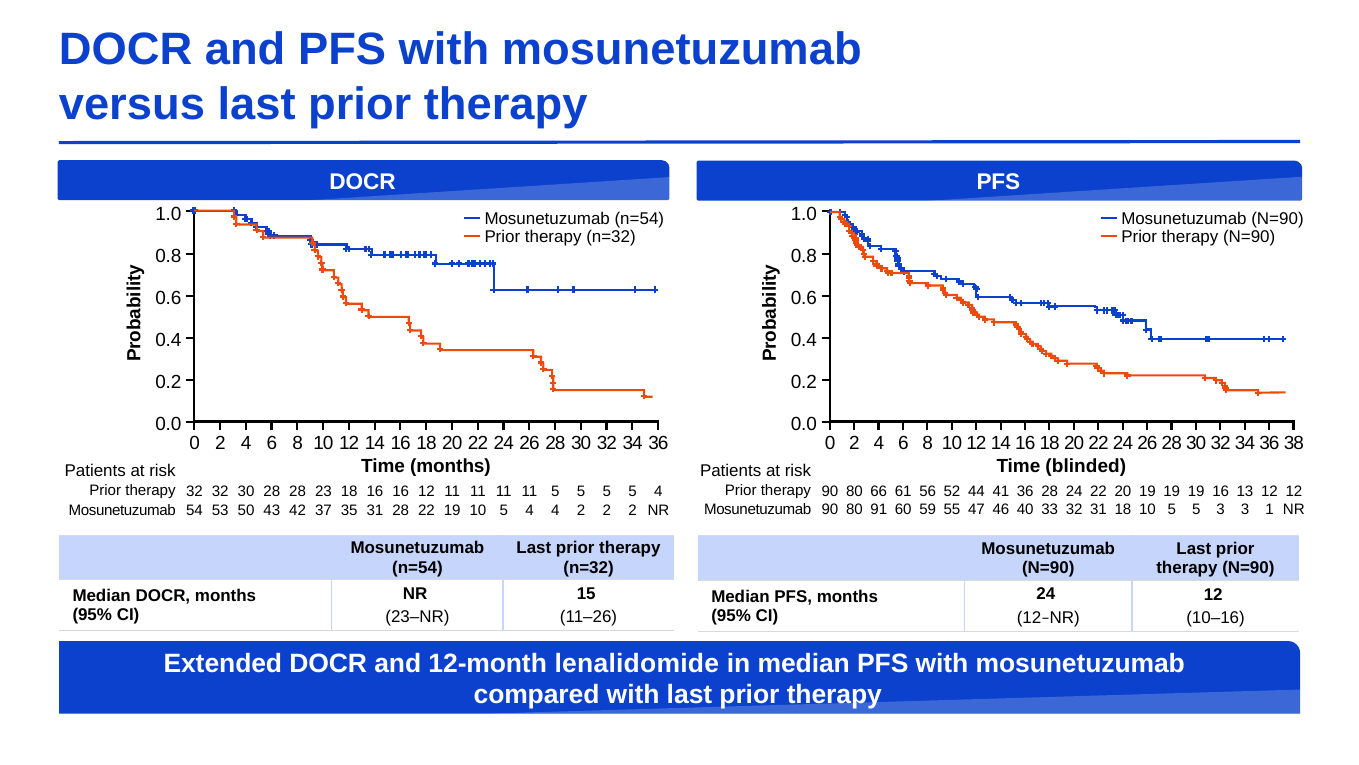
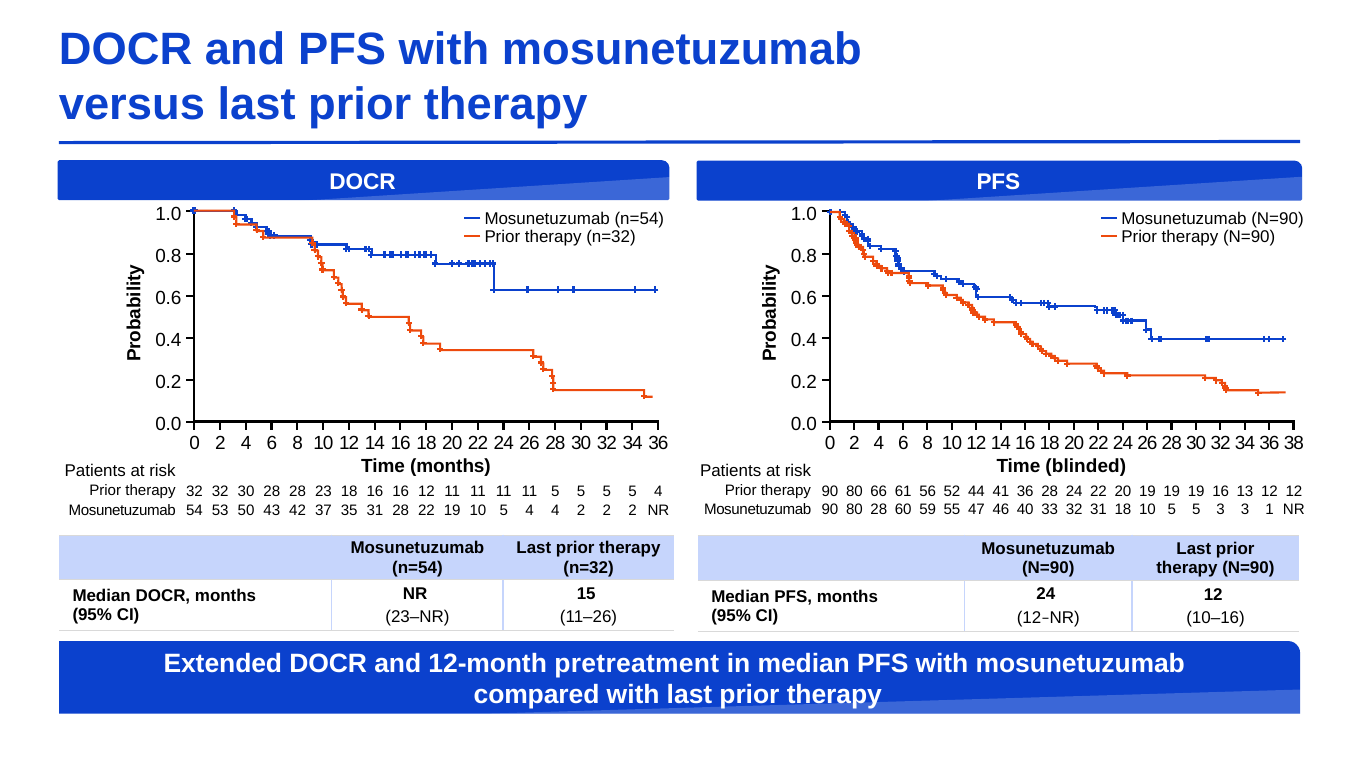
80 91: 91 -> 28
lenalidomide: lenalidomide -> pretreatment
